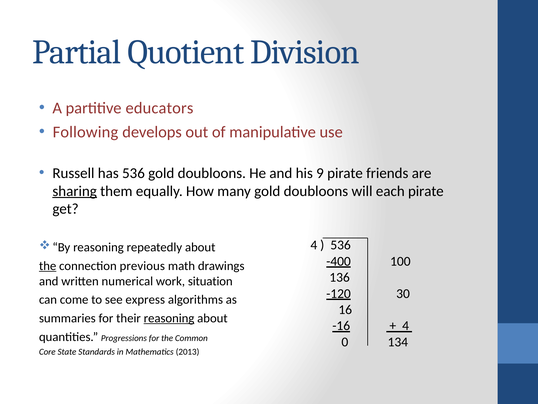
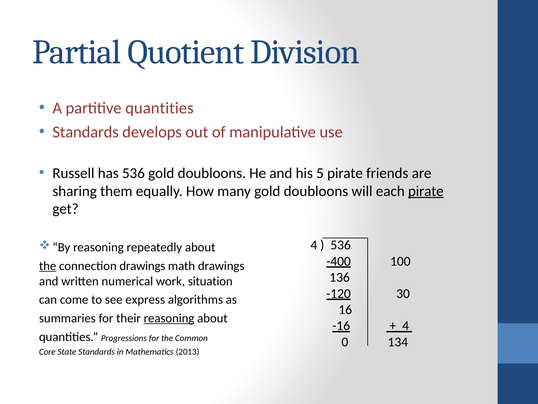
partitive educators: educators -> quantities
Following at (85, 132): Following -> Standards
9: 9 -> 5
sharing underline: present -> none
pirate at (426, 191) underline: none -> present
connection previous: previous -> drawings
